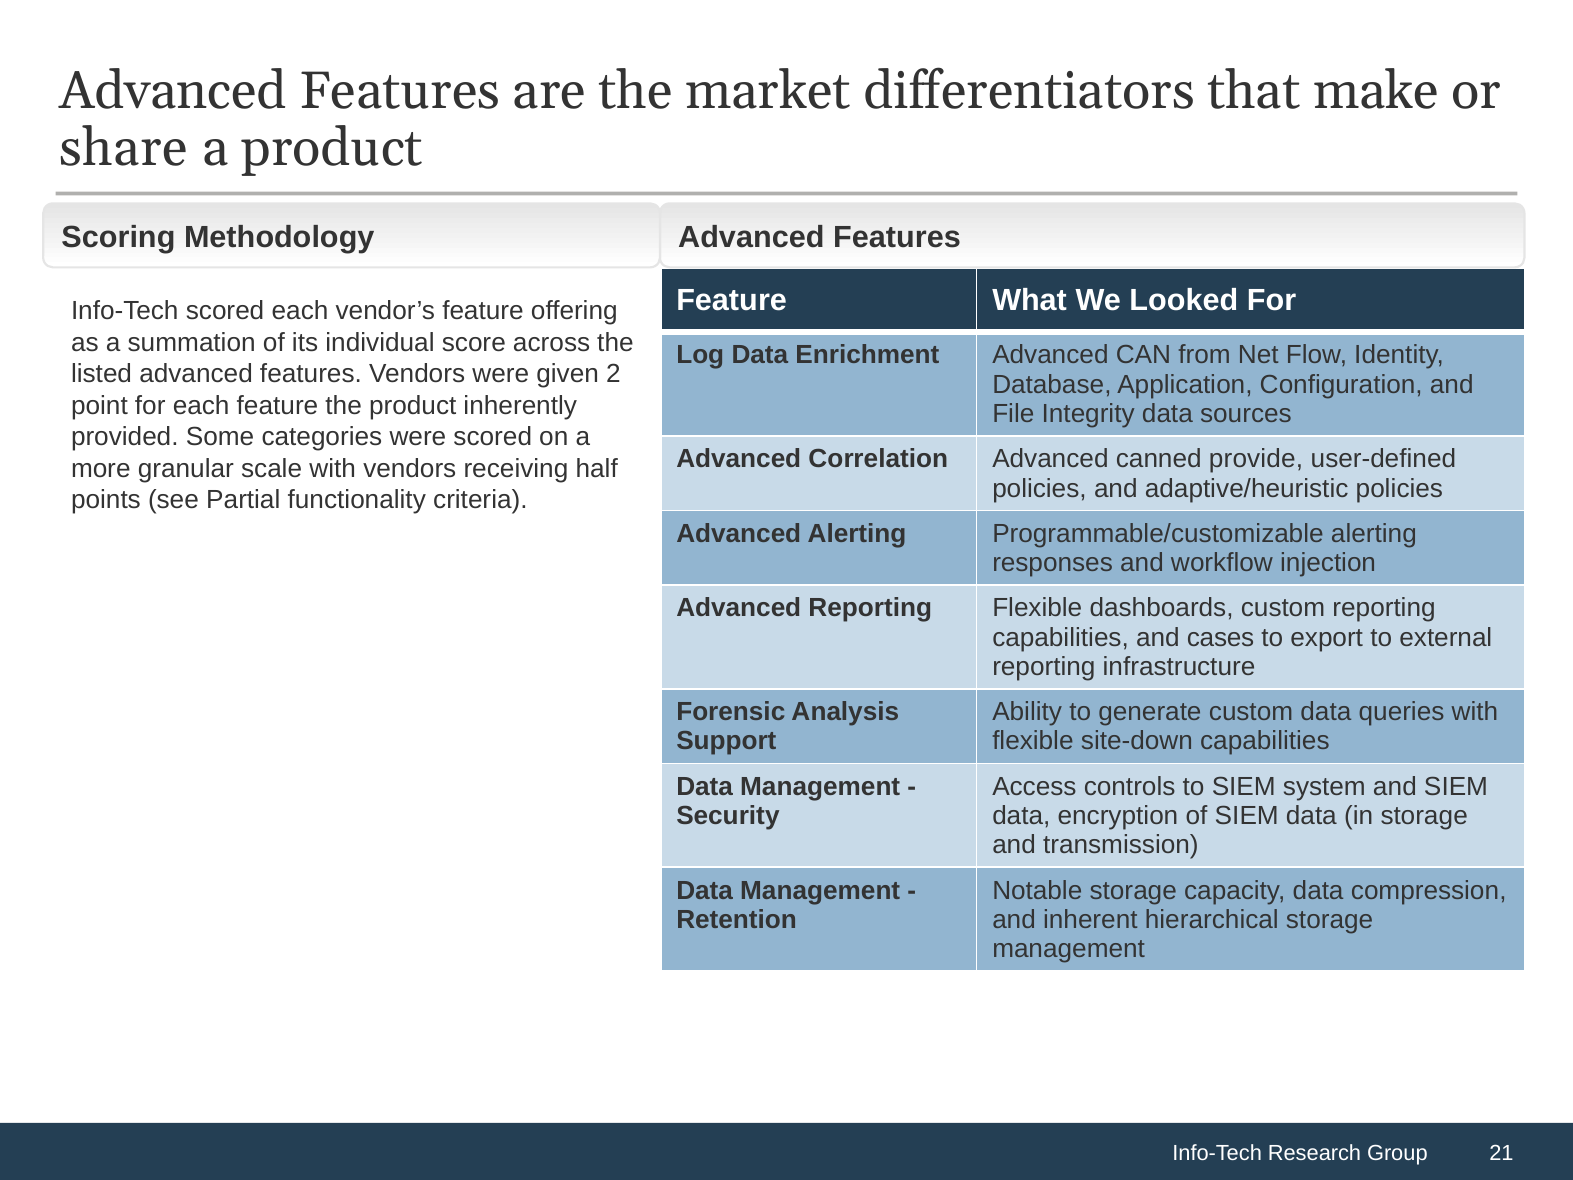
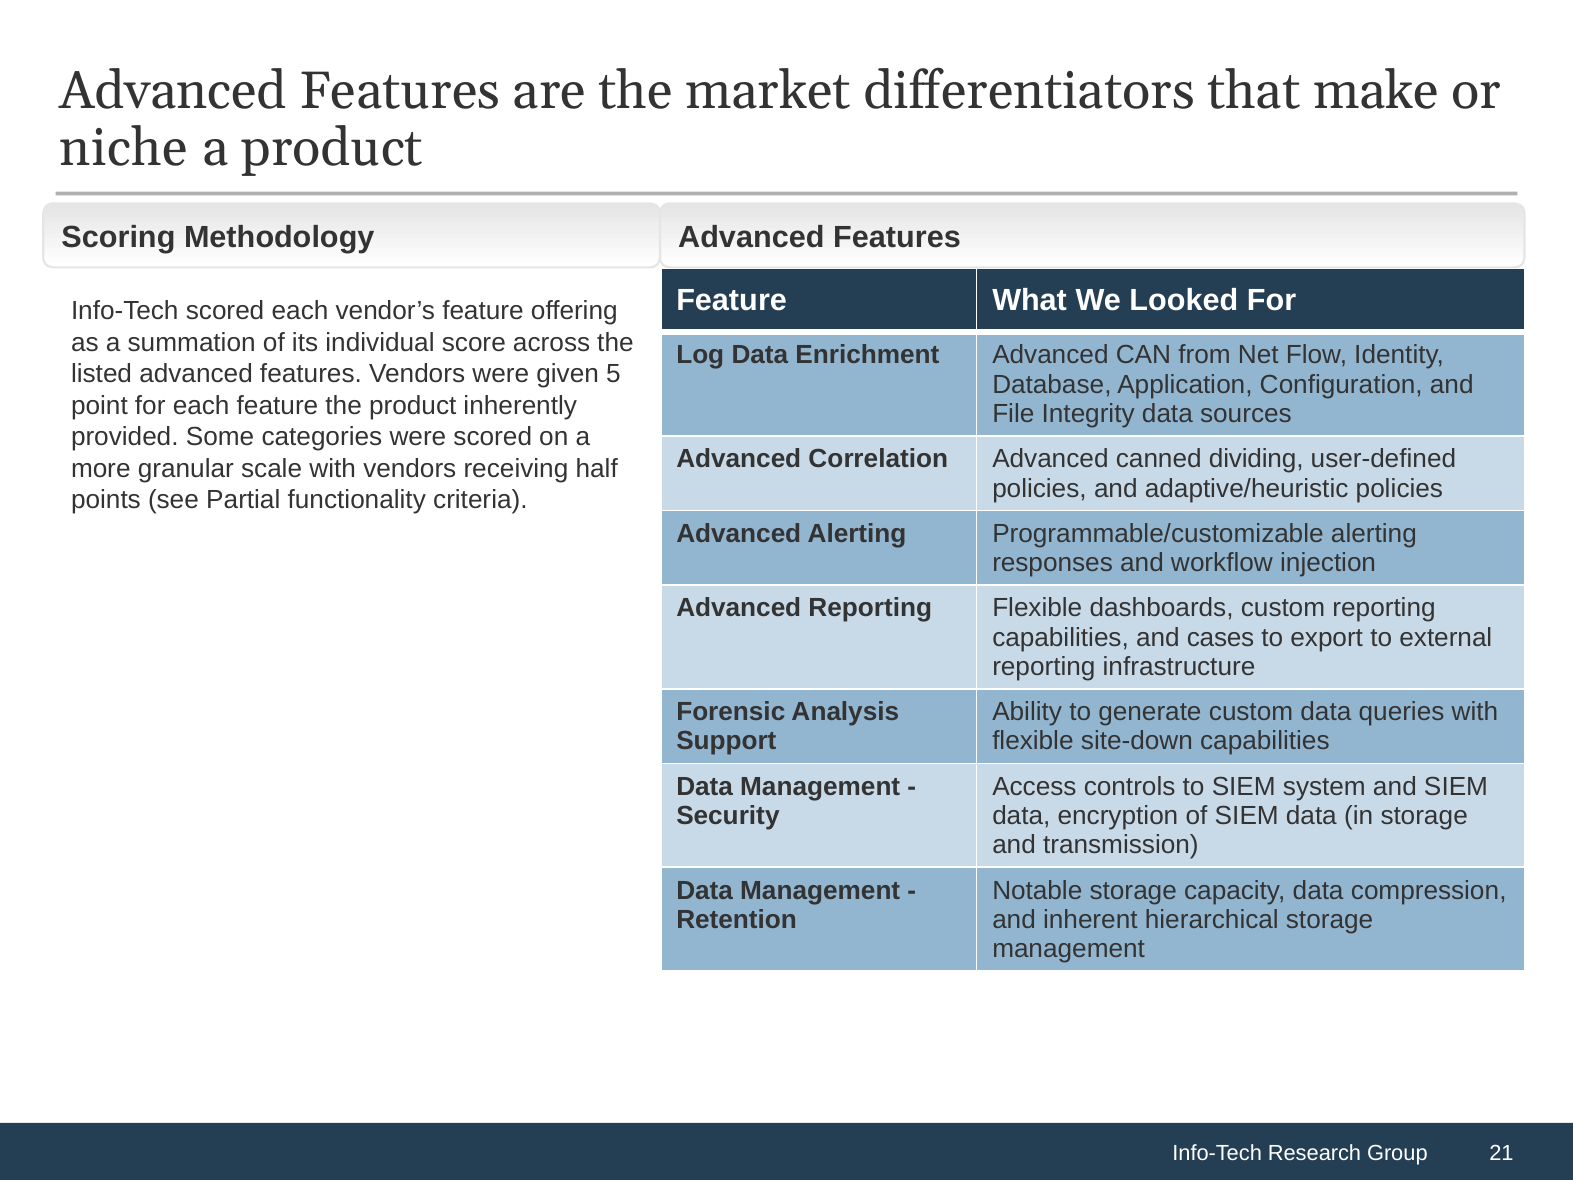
share: share -> niche
2: 2 -> 5
provide: provide -> dividing
